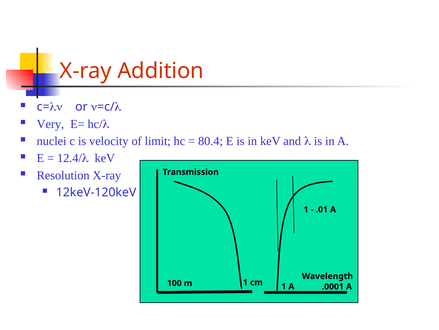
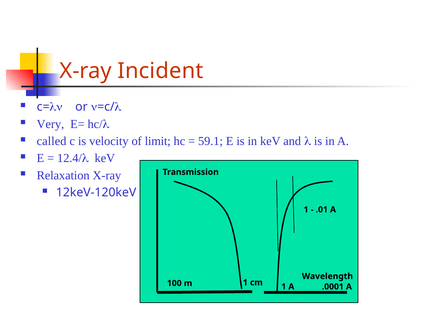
Addition: Addition -> Incident
nuclei: nuclei -> called
80.4: 80.4 -> 59.1
Resolution: Resolution -> Relaxation
